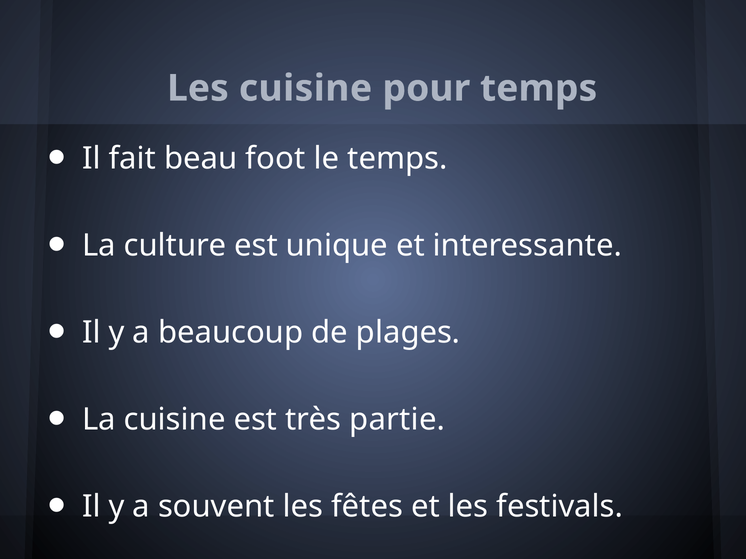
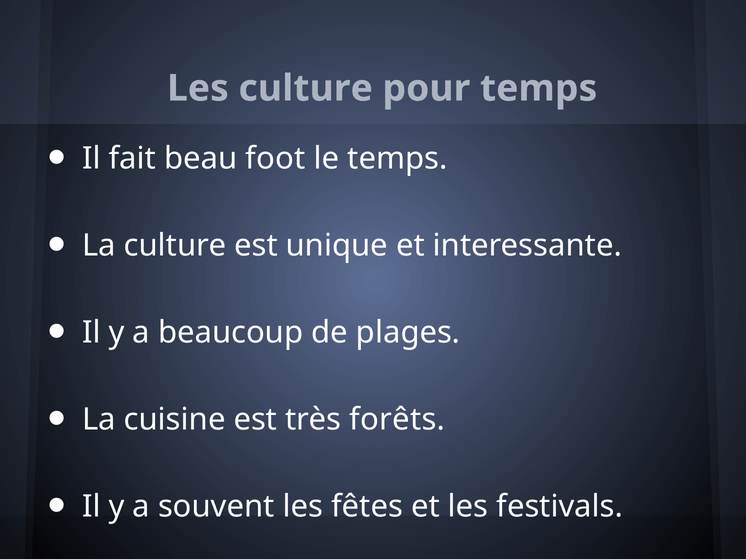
Les cuisine: cuisine -> culture
partie: partie -> forêts
